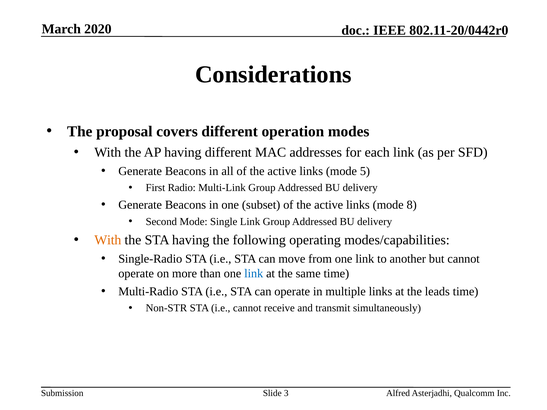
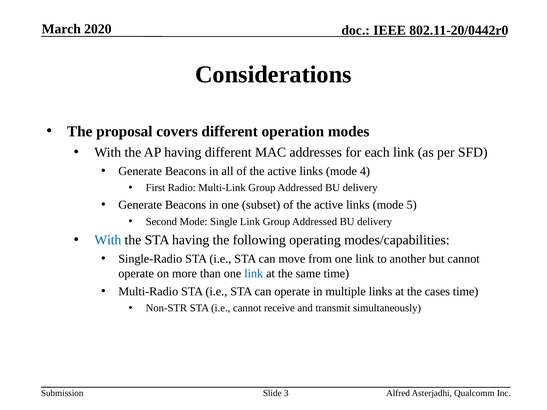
5: 5 -> 4
8: 8 -> 5
With at (108, 240) colour: orange -> blue
leads: leads -> cases
